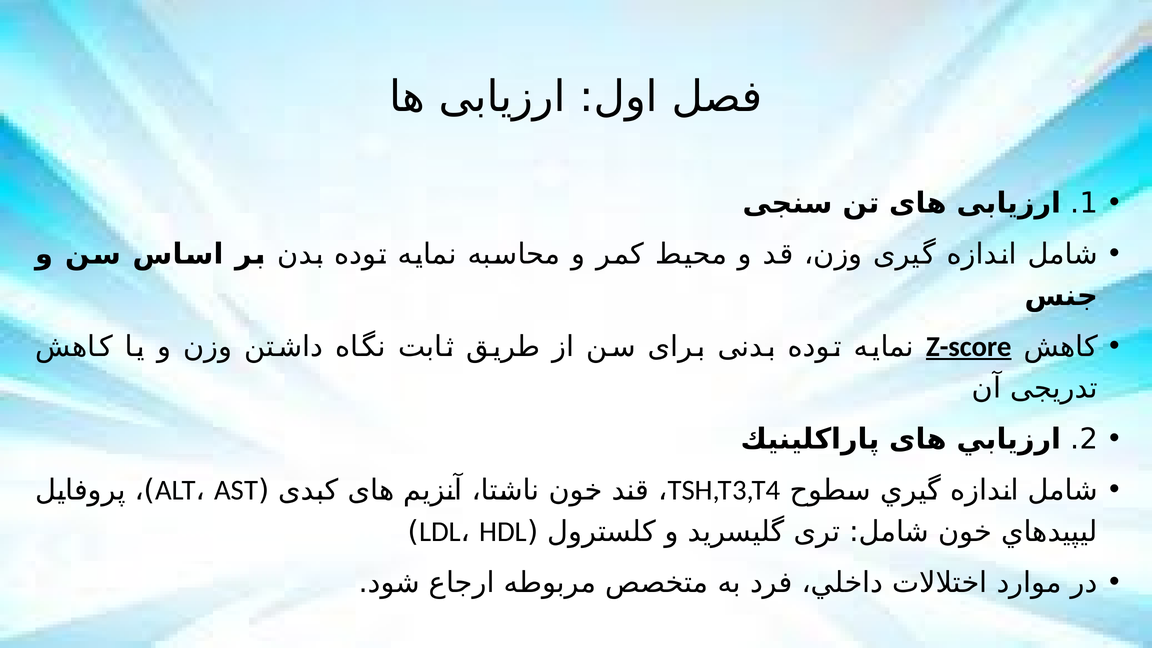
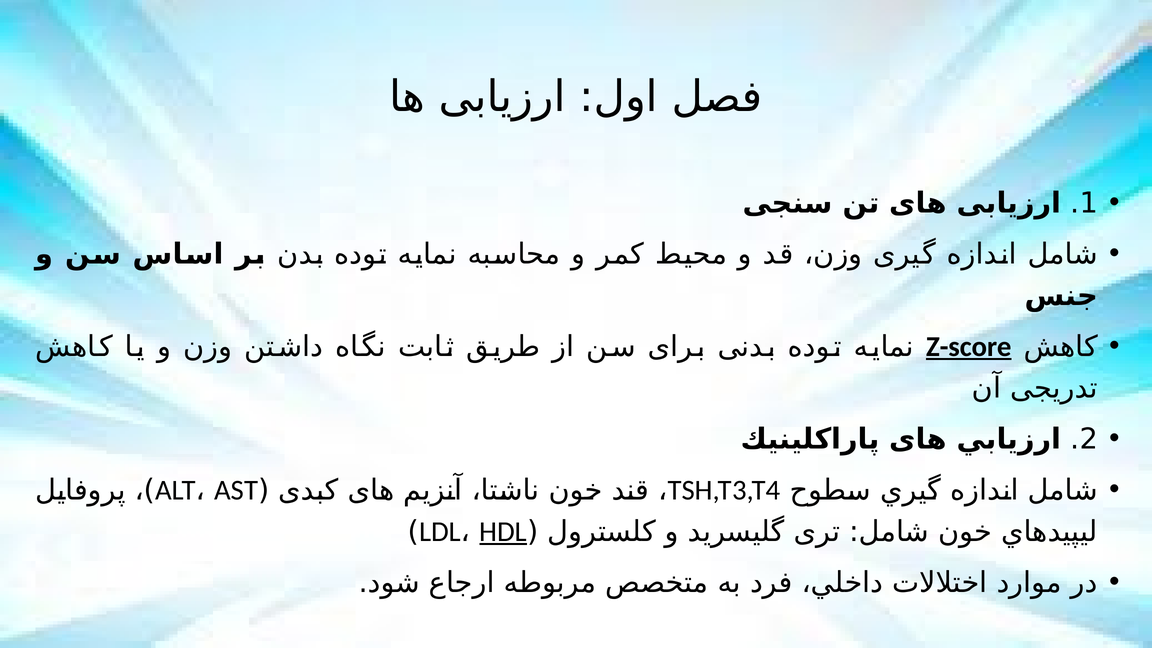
HDL underline: none -> present
